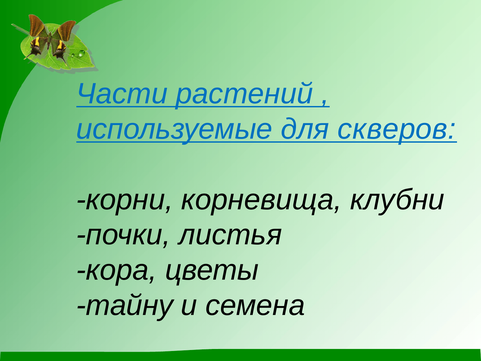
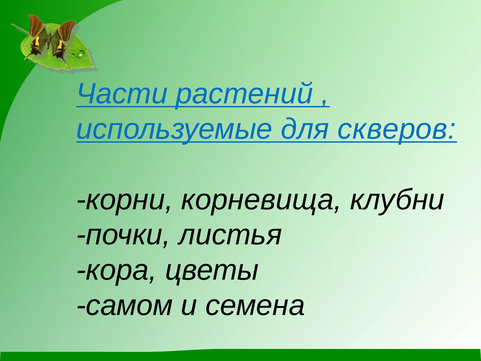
тайну: тайну -> самом
